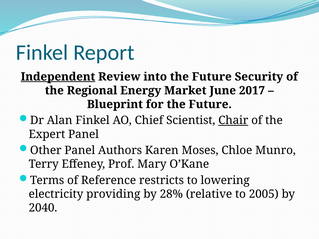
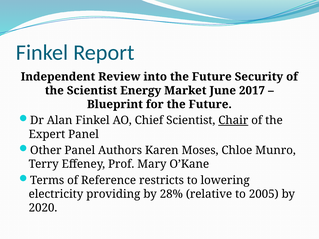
Independent underline: present -> none
the Regional: Regional -> Scientist
2040: 2040 -> 2020
